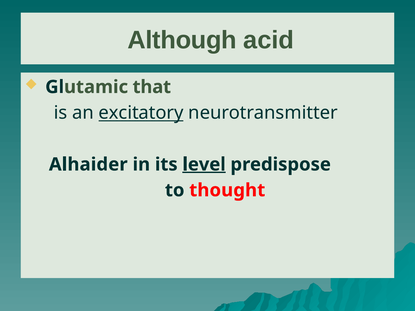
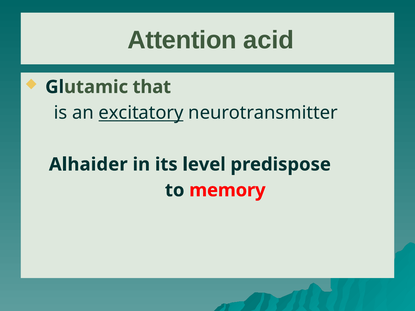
Although: Although -> Attention
level underline: present -> none
thought: thought -> memory
